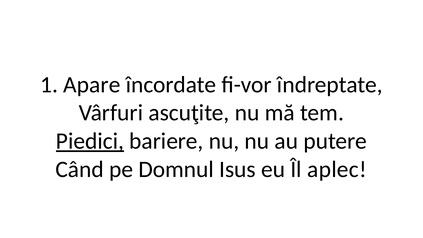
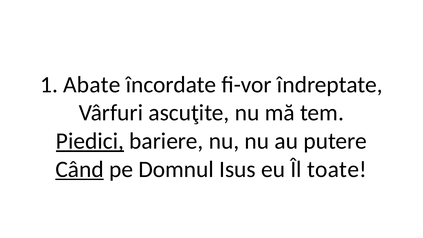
Apare: Apare -> Abate
Când underline: none -> present
aplec: aplec -> toate
